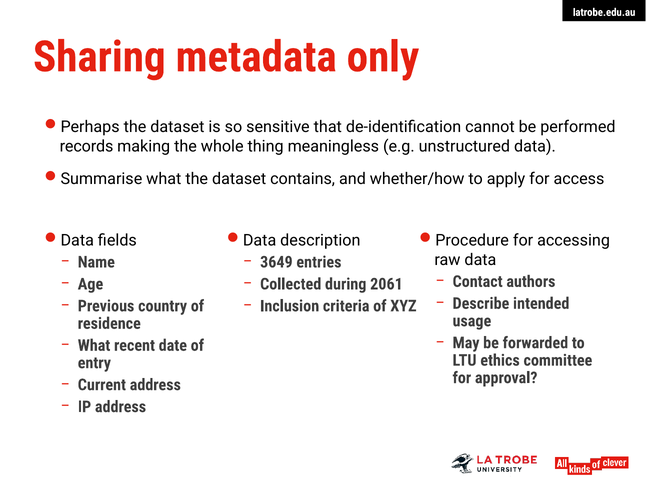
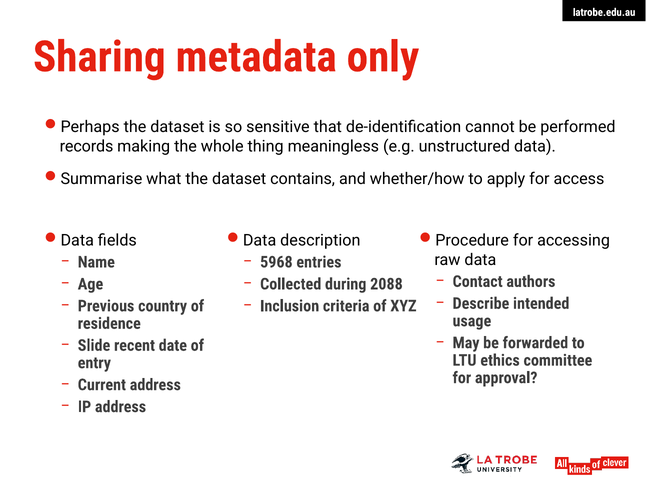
3649: 3649 -> 5968
2061: 2061 -> 2088
What at (94, 345): What -> Slide
